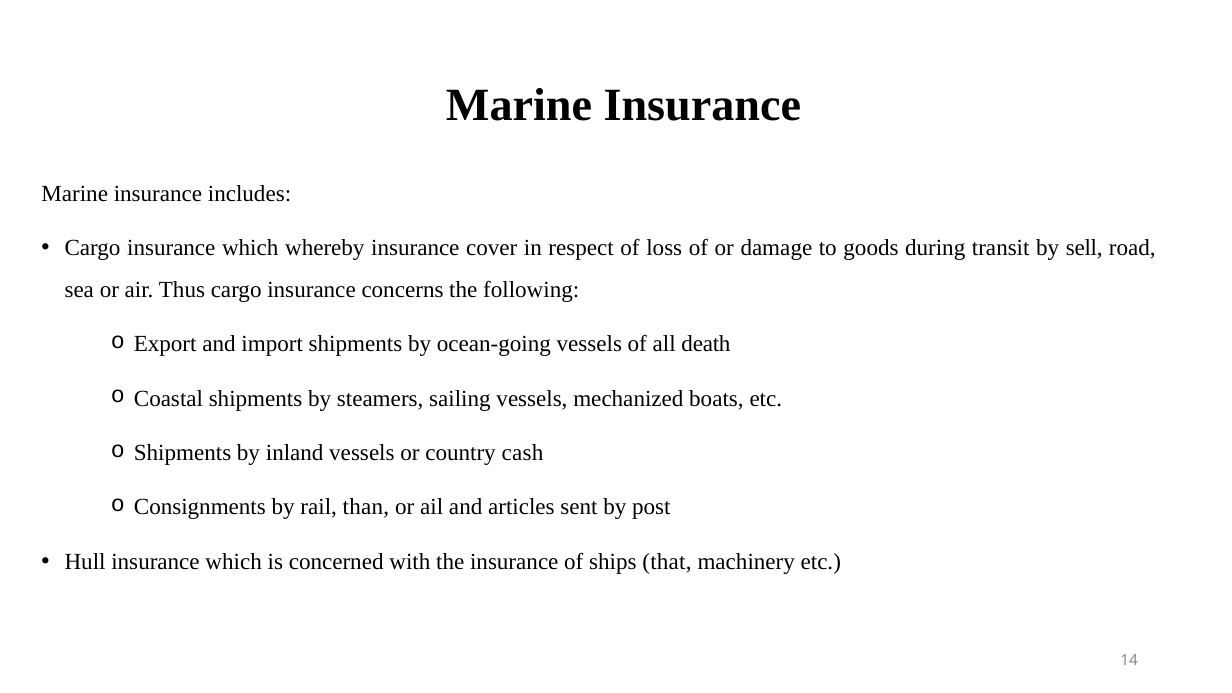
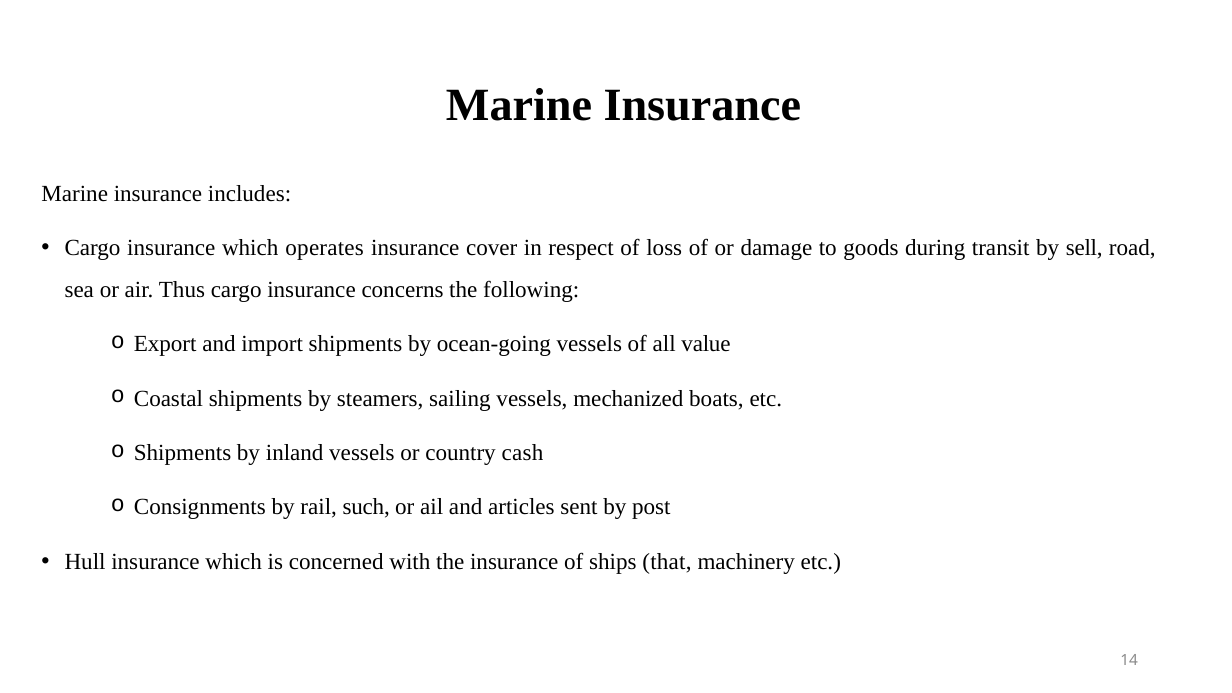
whereby: whereby -> operates
death: death -> value
than: than -> such
